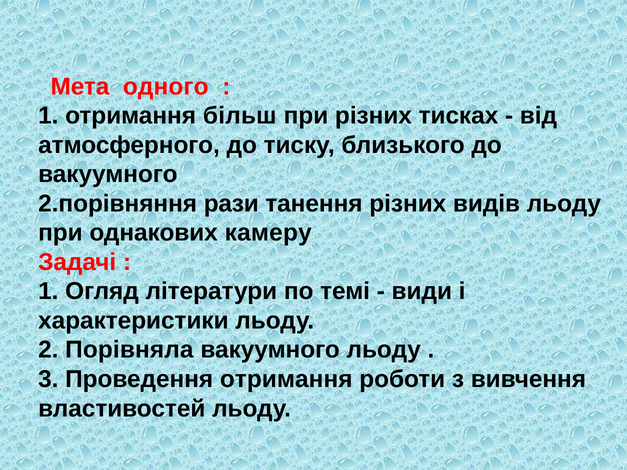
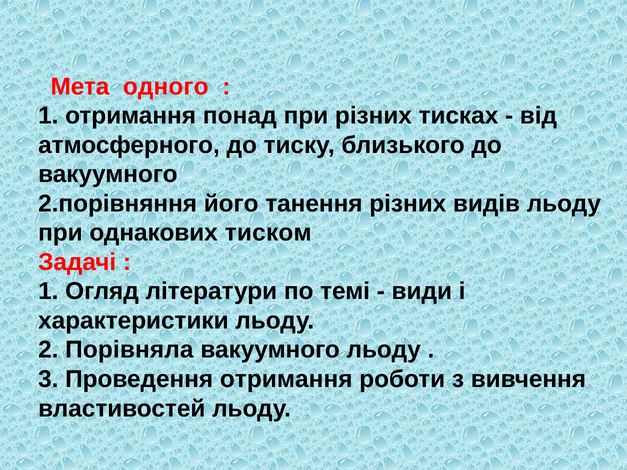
більш: більш -> понад
рази: рази -> його
камеру: камеру -> тиском
